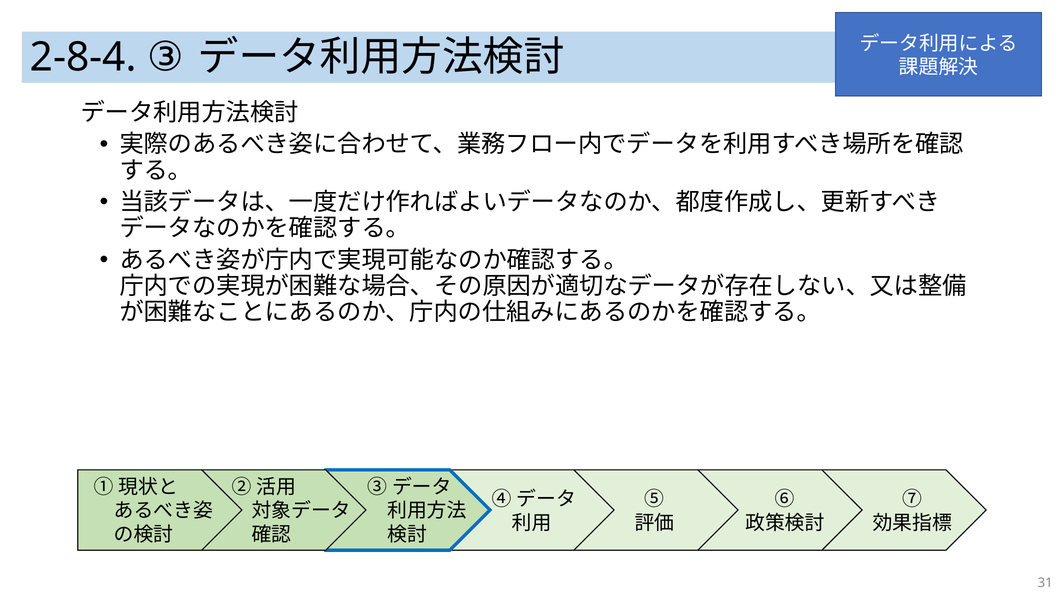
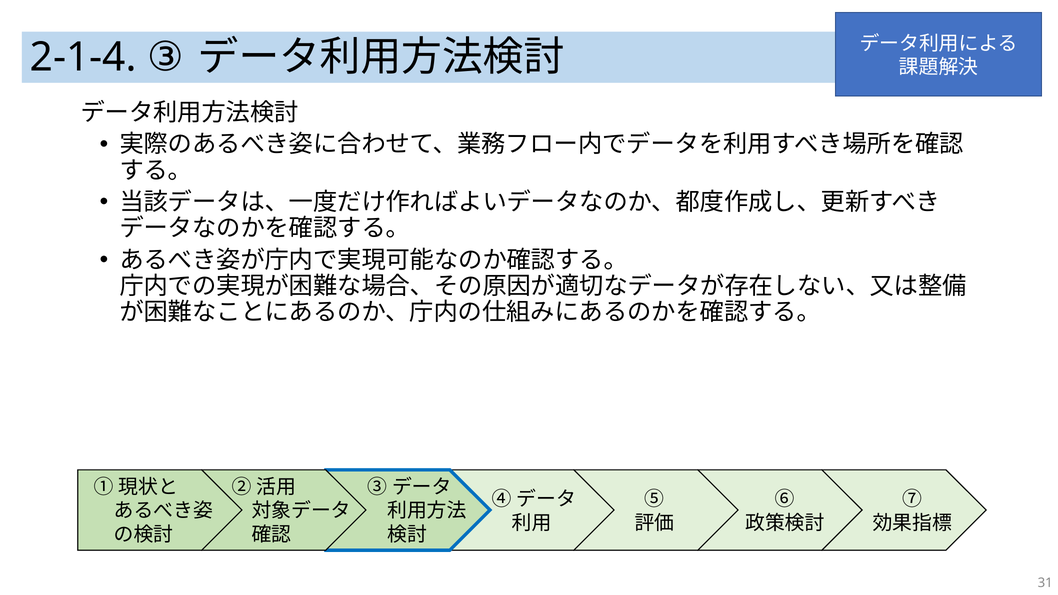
2-8-4: 2-8-4 -> 2-1-4
